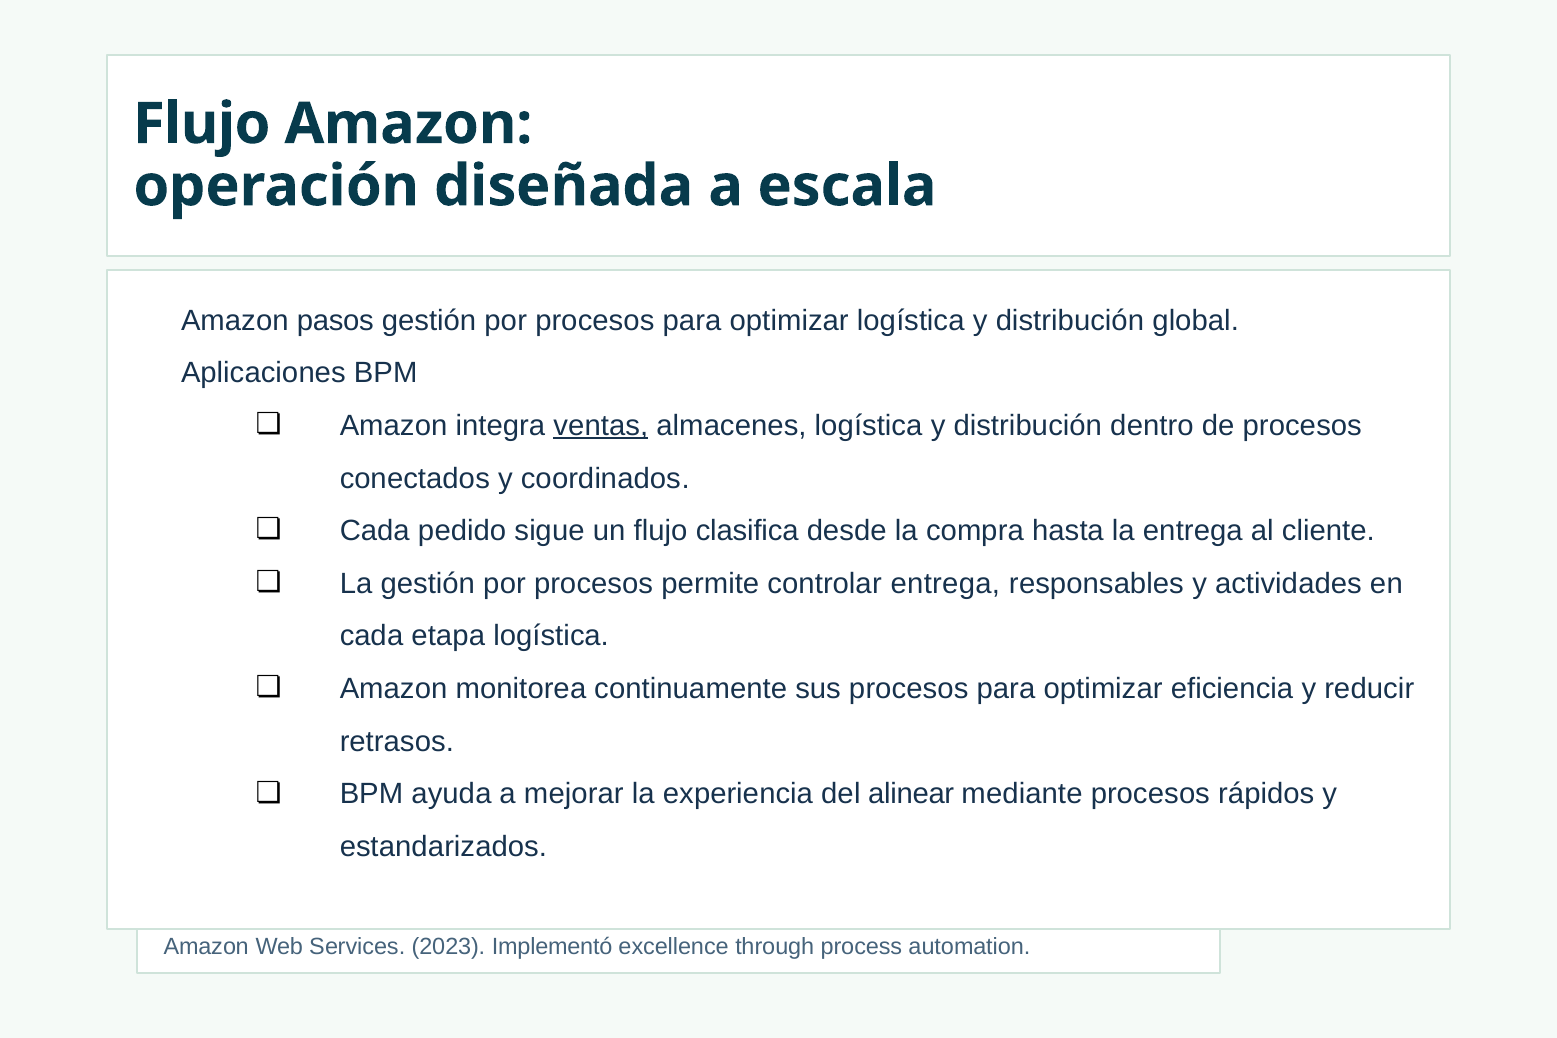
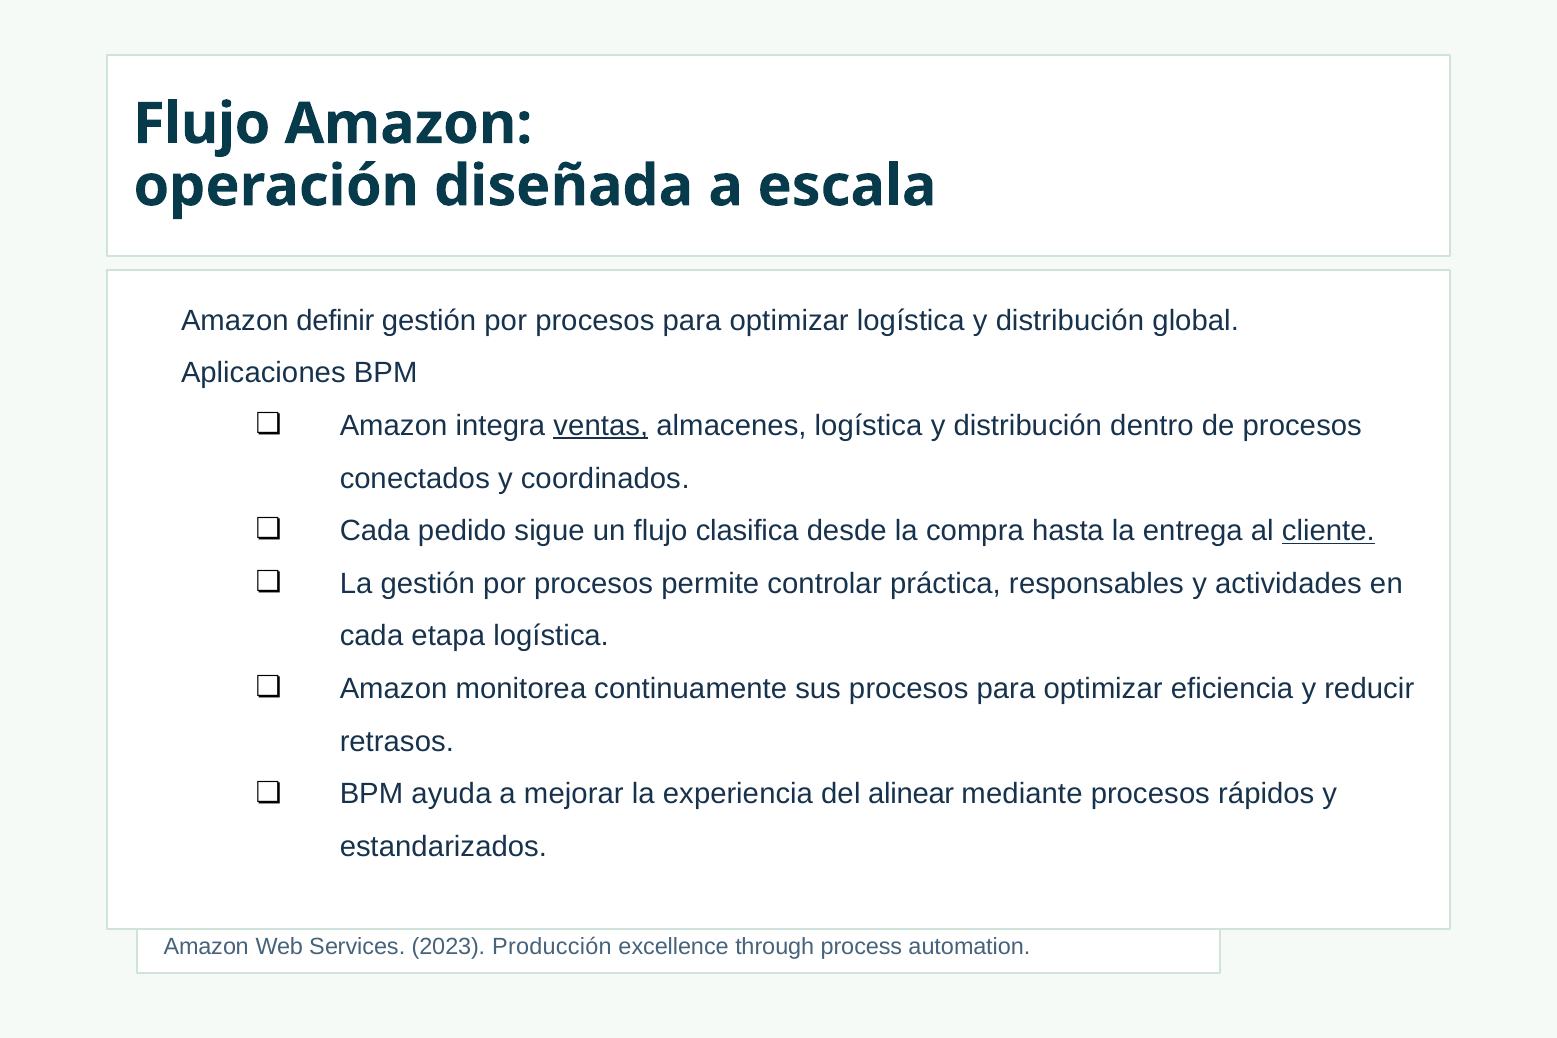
pasos: pasos -> definir
cliente underline: none -> present
controlar entrega: entrega -> práctica
Implementó: Implementó -> Producción
